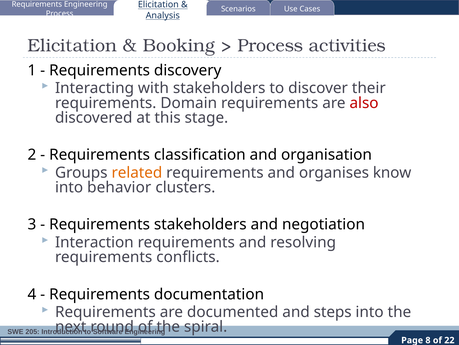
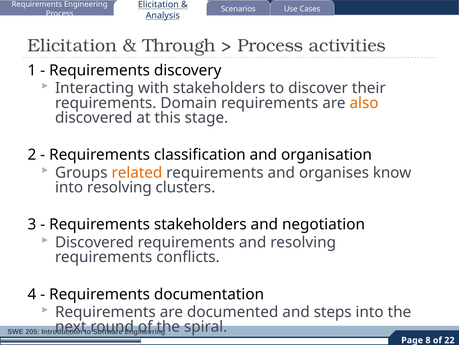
Booking: Booking -> Through
also colour: red -> orange
into behavior: behavior -> resolving
Interaction at (94, 242): Interaction -> Discovered
